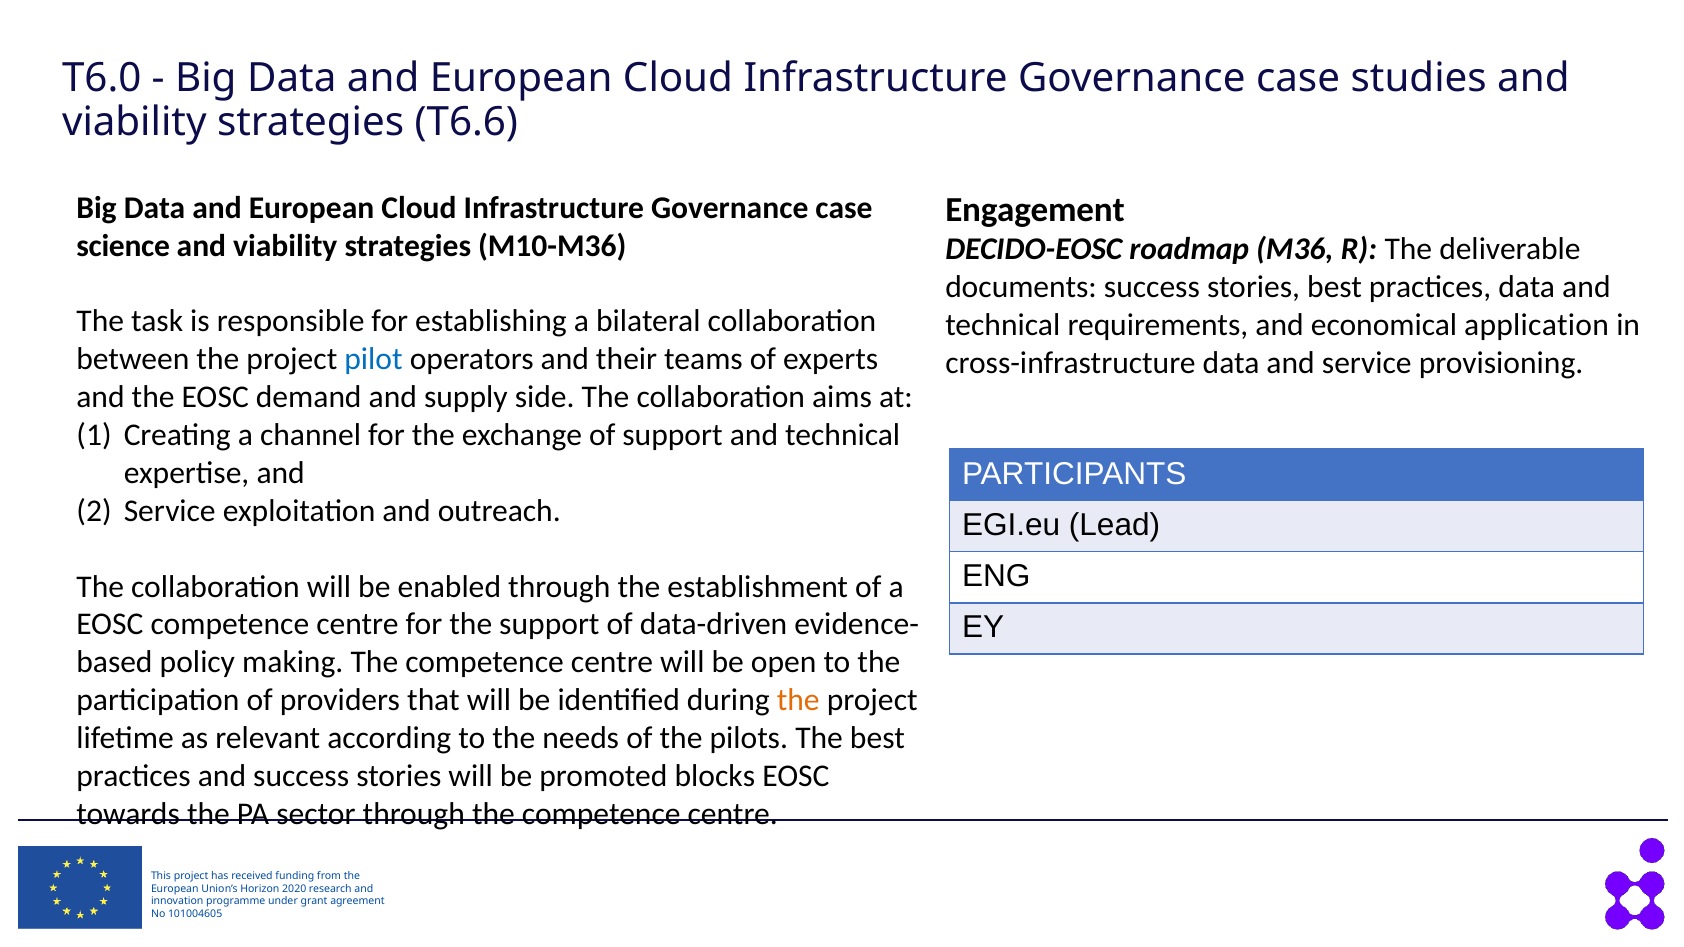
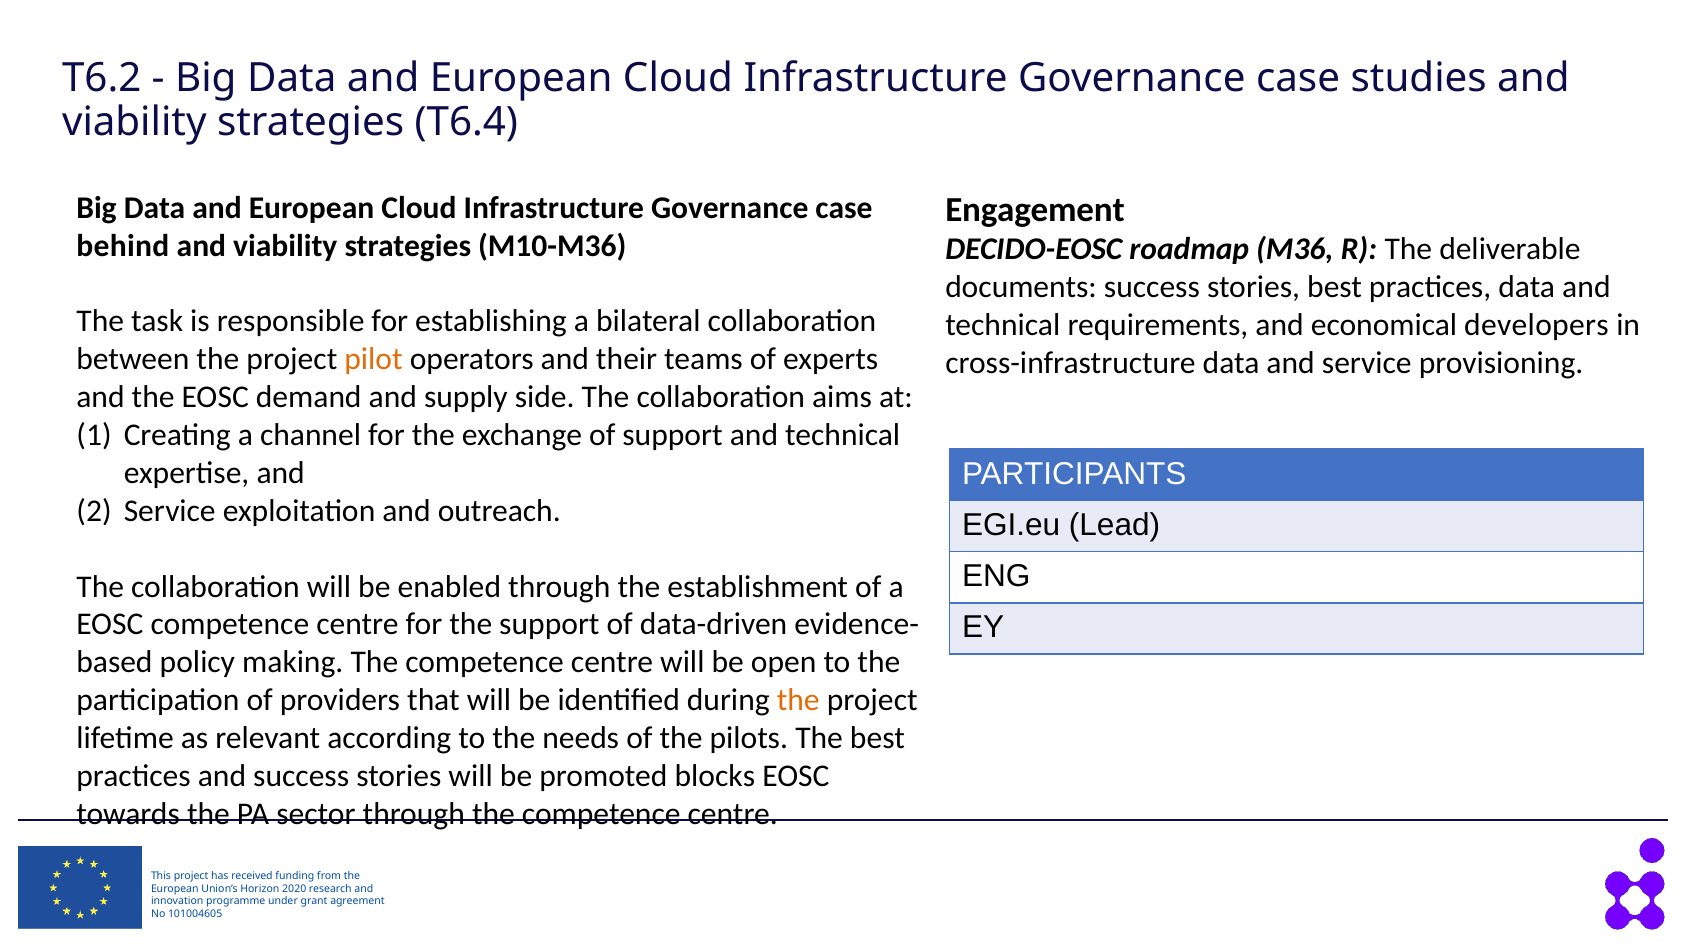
T6.0: T6.0 -> T6.2
T6.6: T6.6 -> T6.4
science: science -> behind
application: application -> developers
pilot colour: blue -> orange
